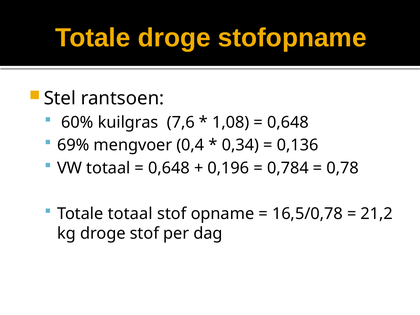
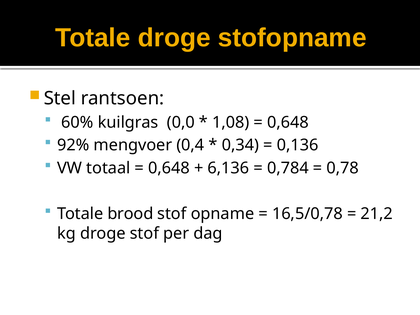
7,6: 7,6 -> 0,0
69%: 69% -> 92%
0,196: 0,196 -> 6,136
Totale totaal: totaal -> brood
